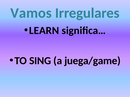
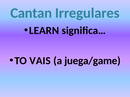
Vamos: Vamos -> Cantan
SING: SING -> VAIS
